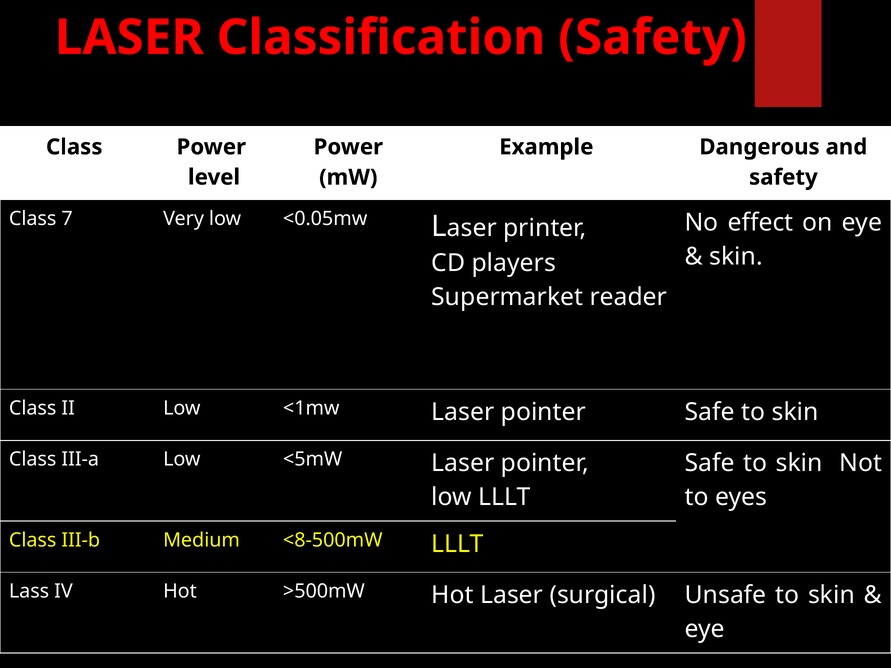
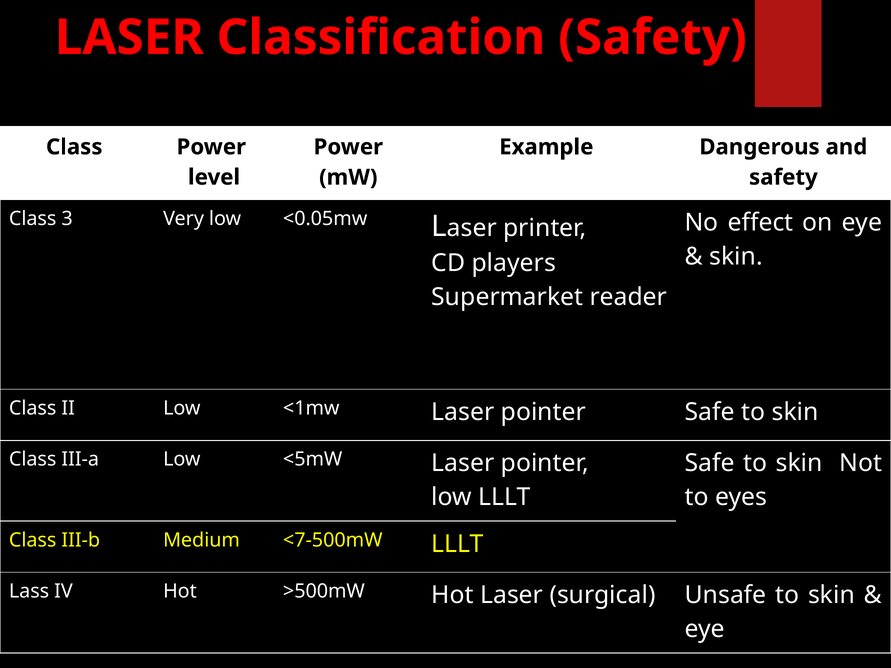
7: 7 -> 3
<8-500mW: <8-500mW -> <7-500mW
